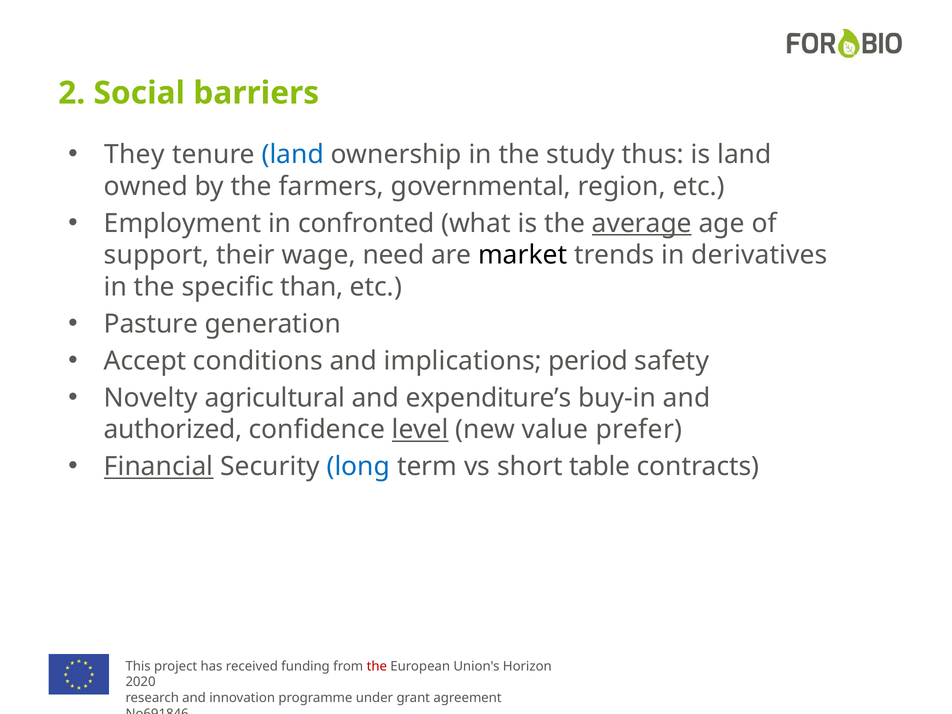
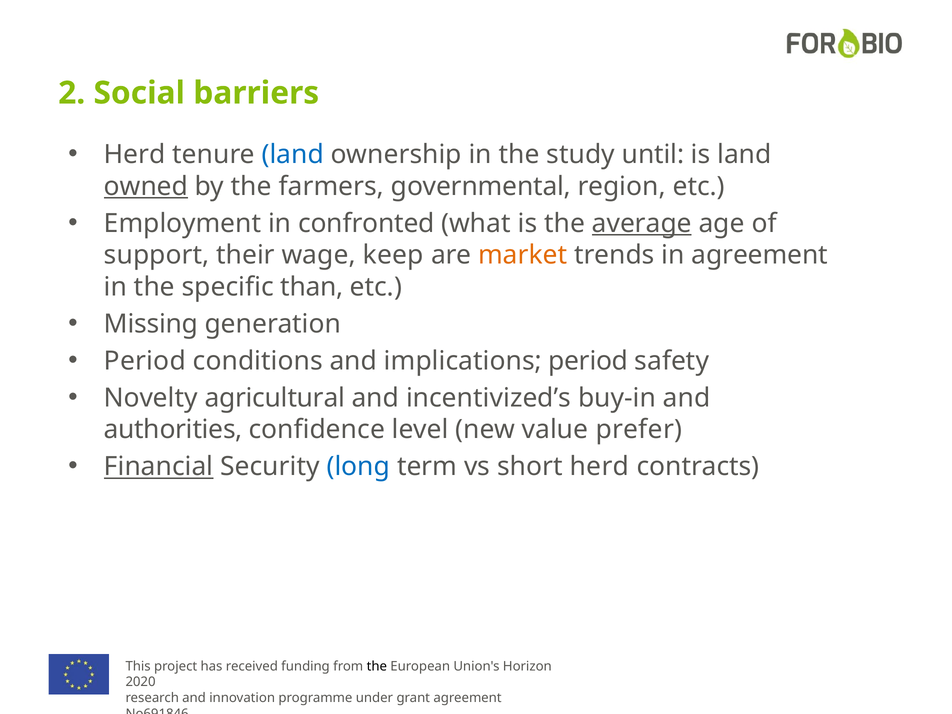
They at (135, 155): They -> Herd
thus: thus -> until
owned underline: none -> present
need: need -> keep
market colour: black -> orange
in derivatives: derivatives -> agreement
Pasture: Pasture -> Missing
Accept at (145, 361): Accept -> Period
expenditure’s: expenditure’s -> incentivized’s
authorized: authorized -> authorities
level underline: present -> none
short table: table -> herd
the at (377, 666) colour: red -> black
